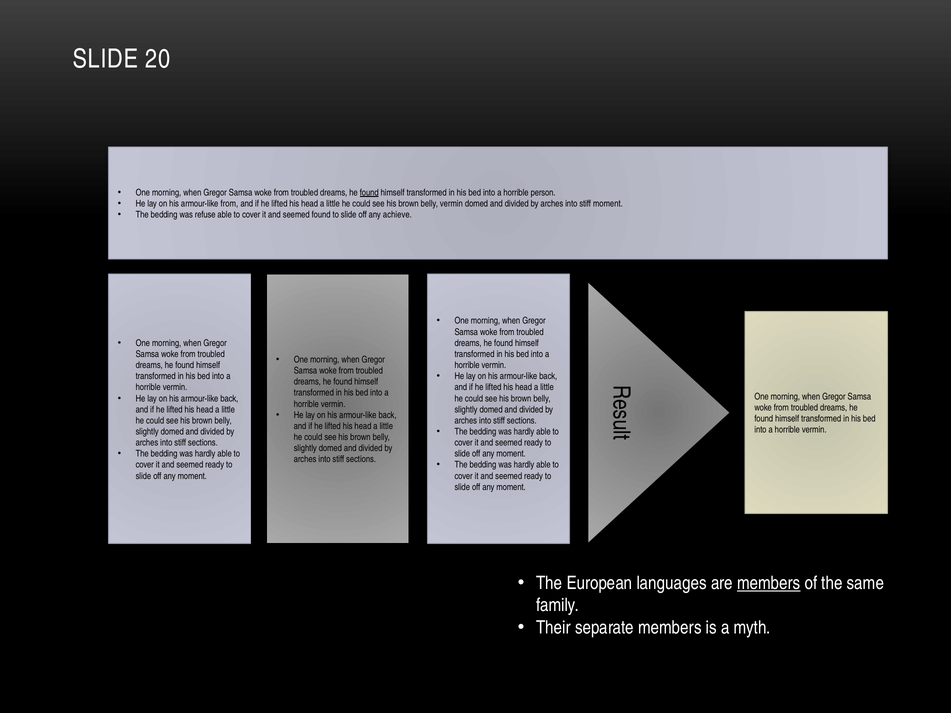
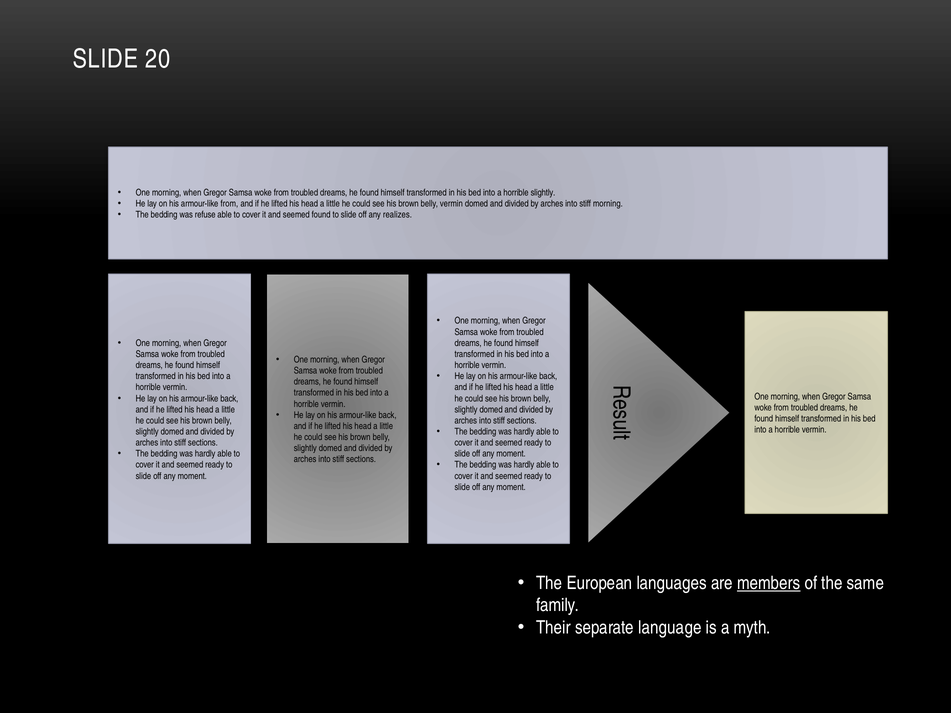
found at (369, 193) underline: present -> none
horrible person: person -> slightly
stiff moment: moment -> morning
achieve: achieve -> realizes
separate members: members -> language
